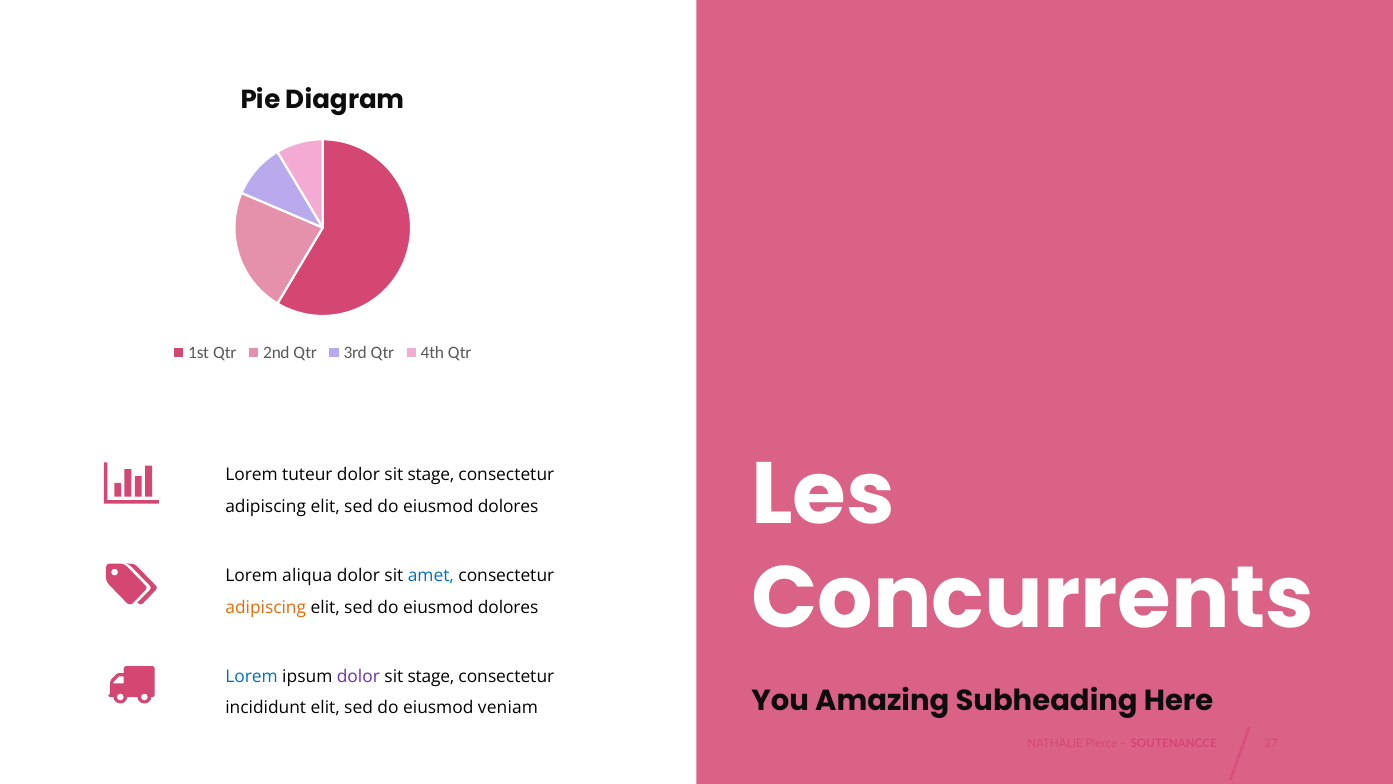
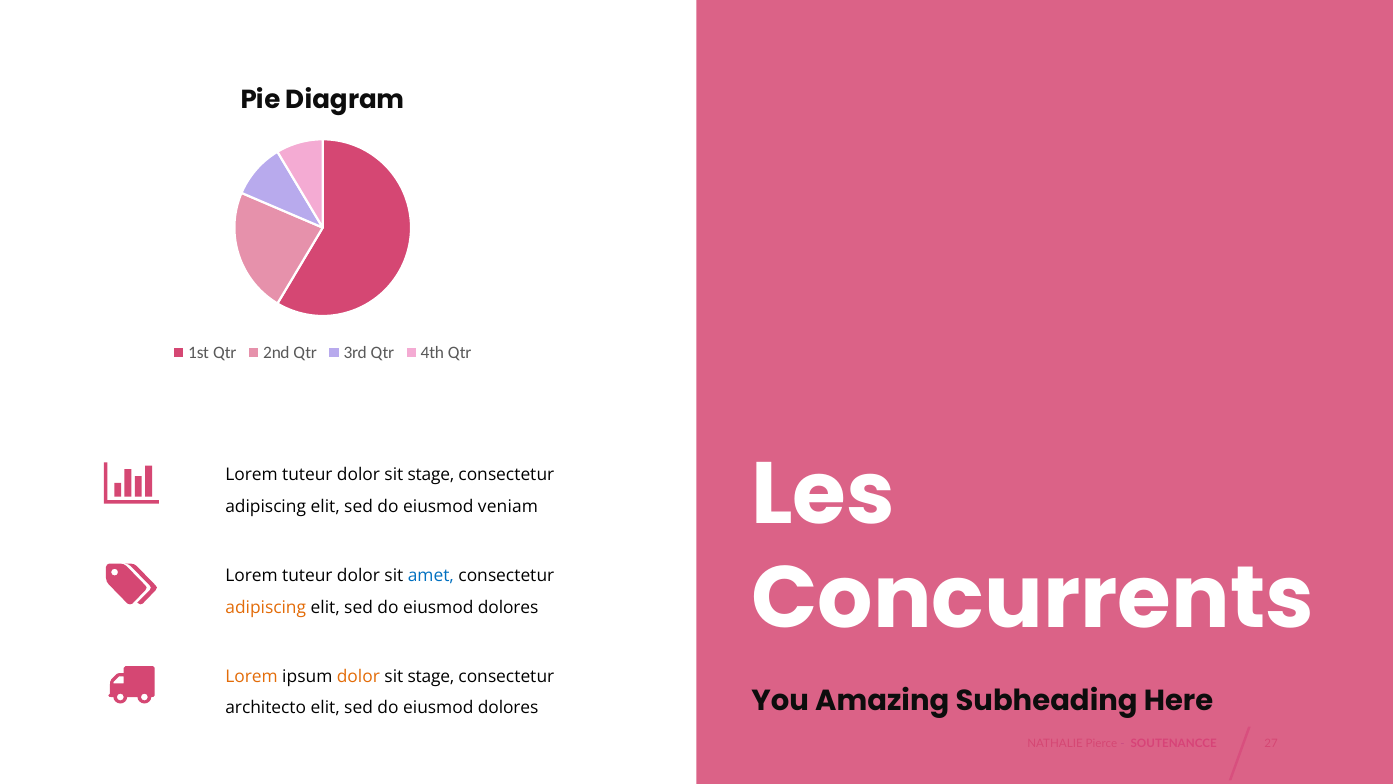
dolores at (508, 506): dolores -> veniam
aliqua at (307, 576): aliqua -> tuteur
Lorem at (252, 676) colour: blue -> orange
dolor at (358, 676) colour: purple -> orange
incididunt: incididunt -> architecto
veniam at (508, 708): veniam -> dolores
